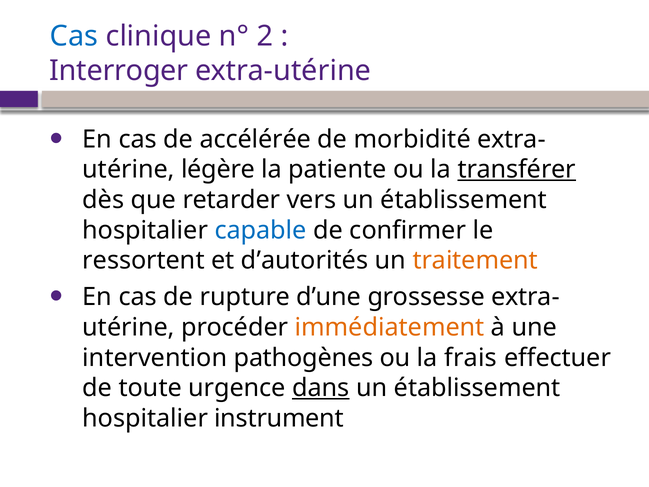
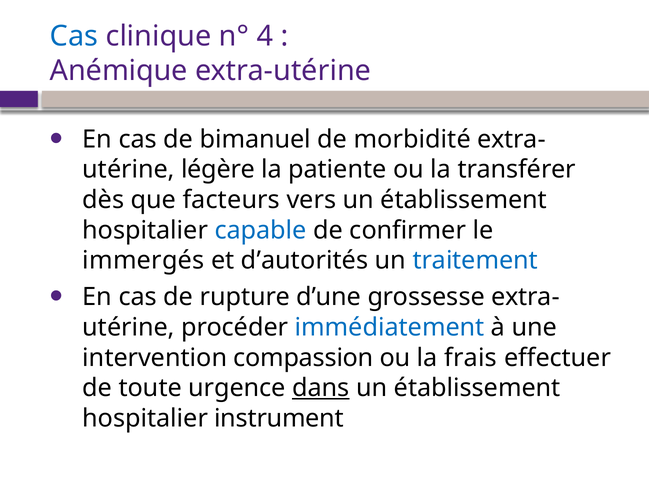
2: 2 -> 4
Interroger: Interroger -> Anémique
accélérée: accélérée -> bimanuel
transférer underline: present -> none
retarder: retarder -> facteurs
ressortent: ressortent -> immergés
traitement colour: orange -> blue
immédiatement colour: orange -> blue
pathogènes: pathogènes -> compassion
